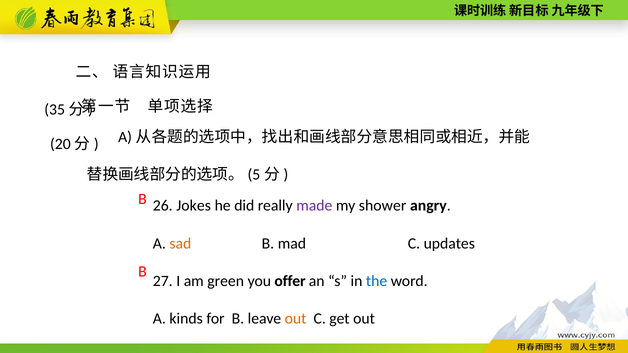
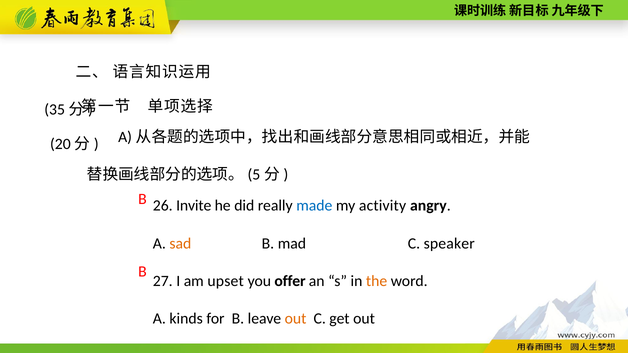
Jokes: Jokes -> Invite
made colour: purple -> blue
shower: shower -> activity
updates: updates -> speaker
green: green -> upset
the colour: blue -> orange
